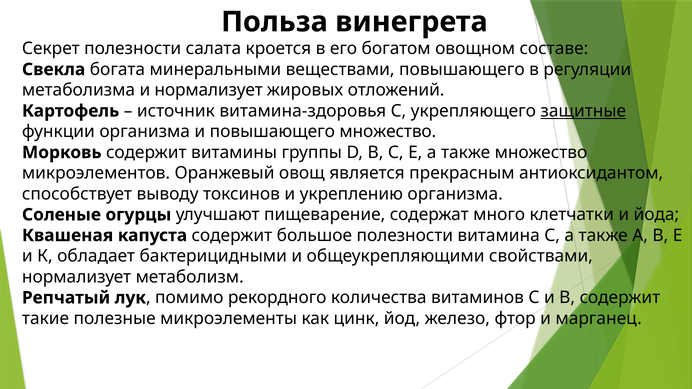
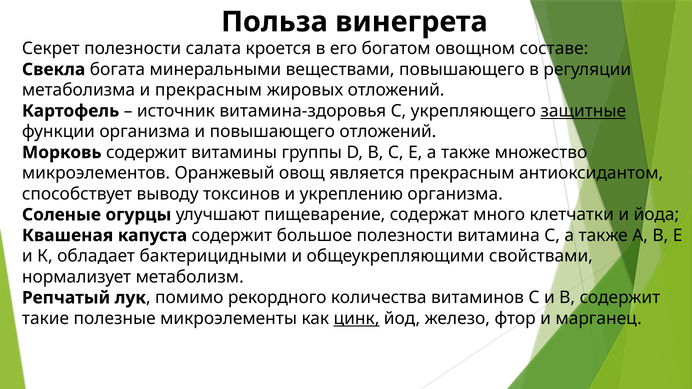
и нормализует: нормализует -> прекрасным
повышающего множество: множество -> отложений
цинк underline: none -> present
